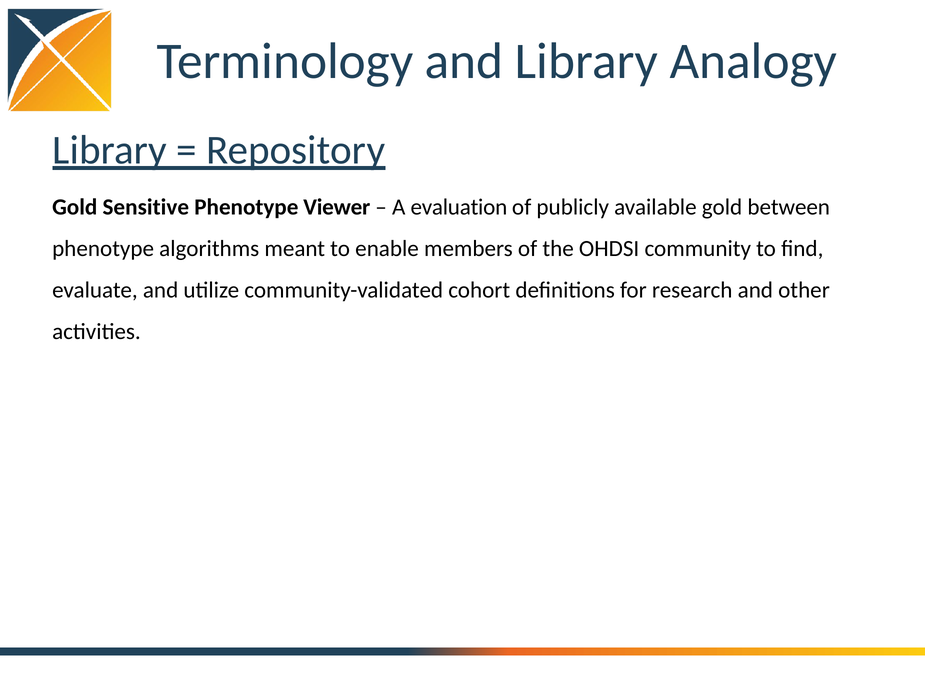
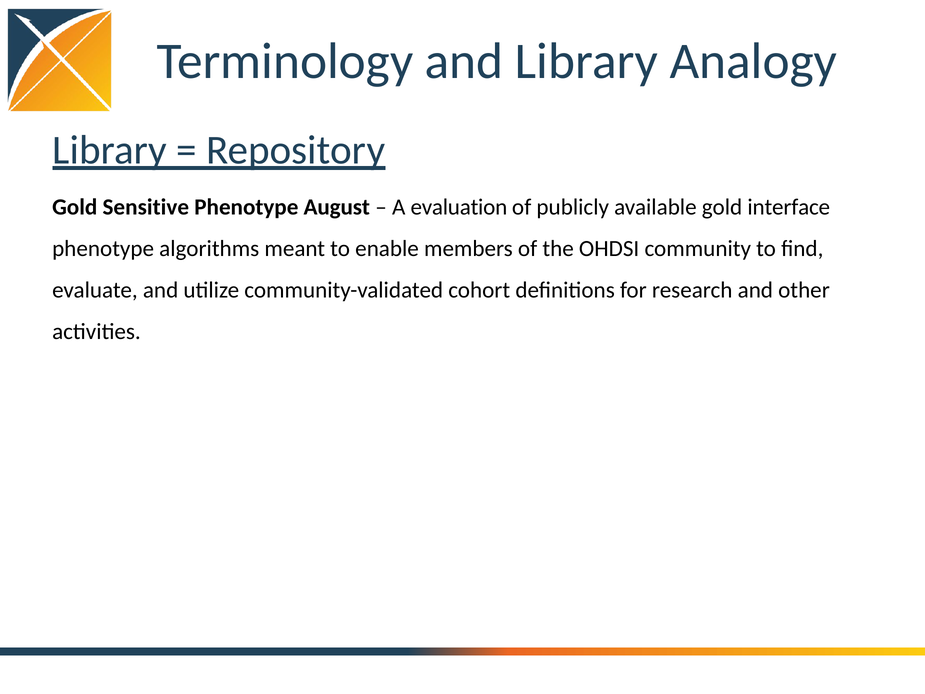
Viewer: Viewer -> August
between: between -> interface
